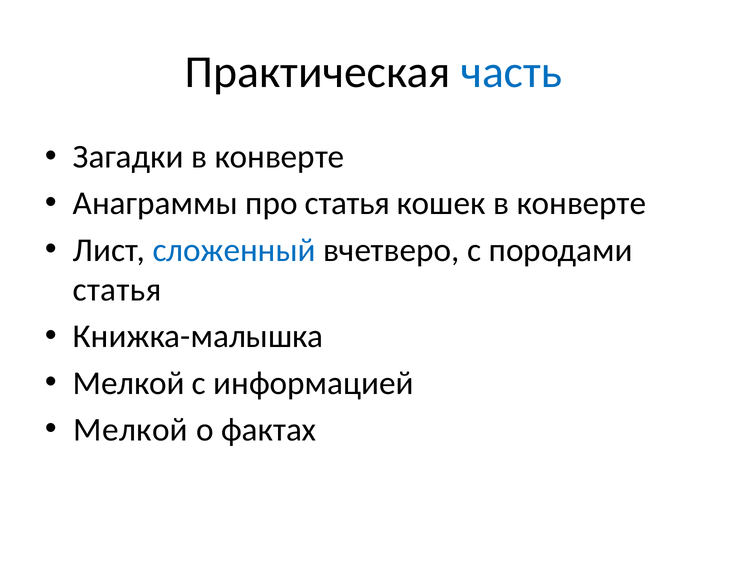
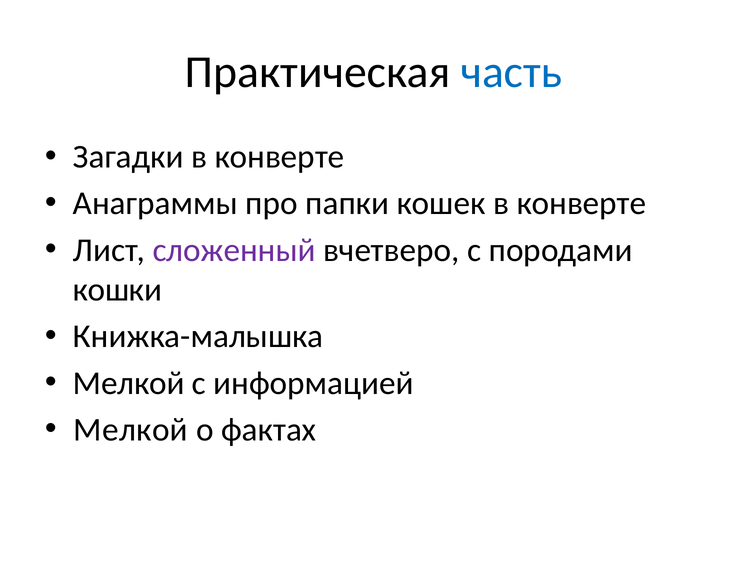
про статья: статья -> папки
сложенный colour: blue -> purple
статья at (117, 290): статья -> кошки
